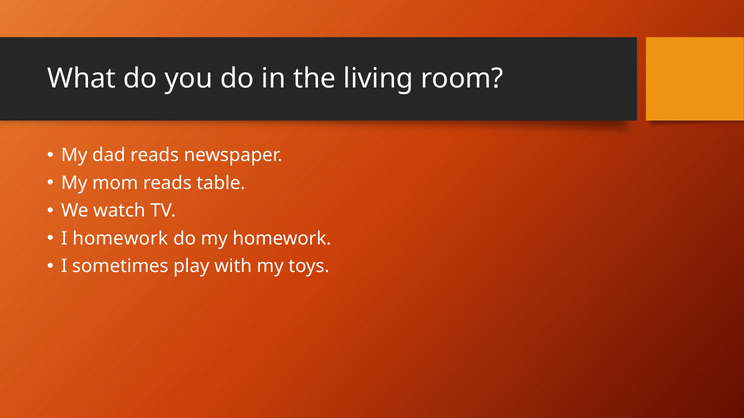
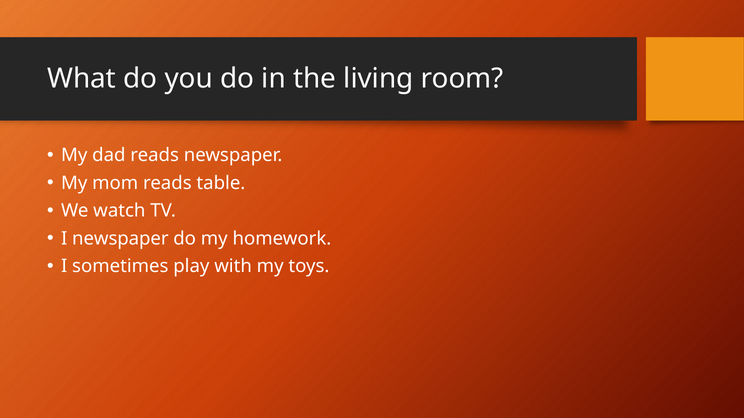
I homework: homework -> newspaper
